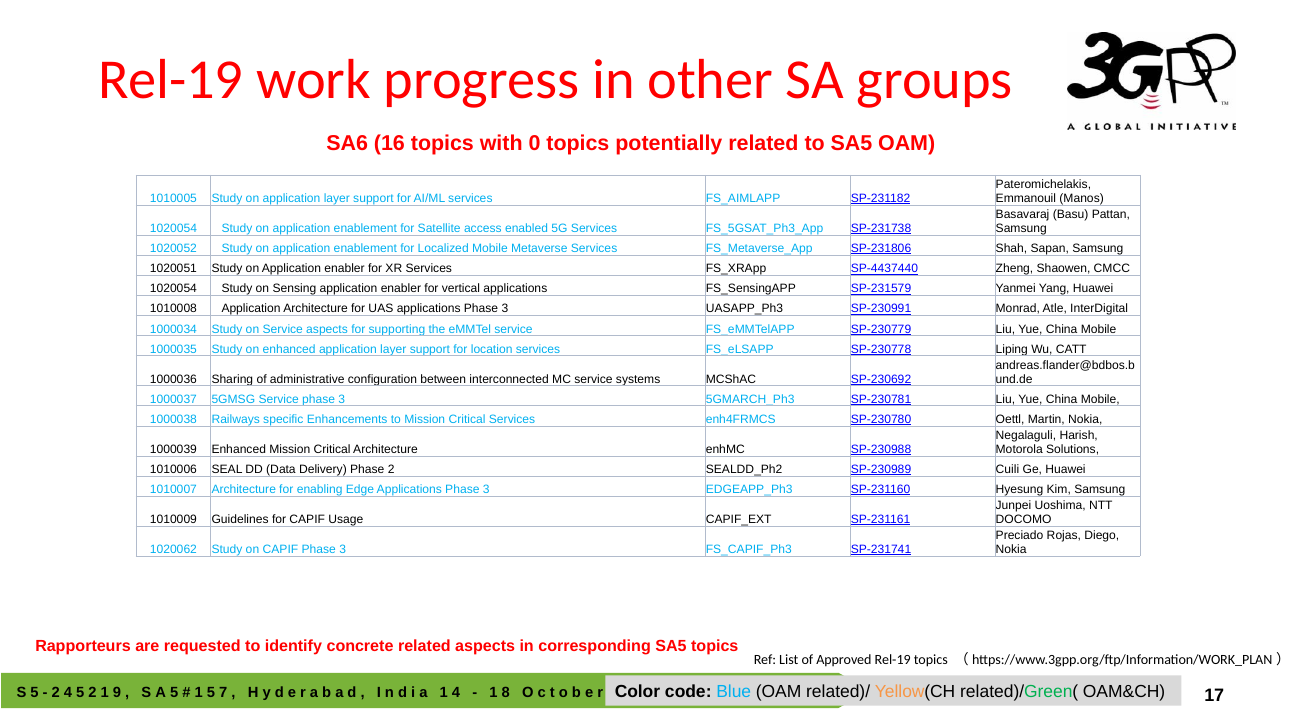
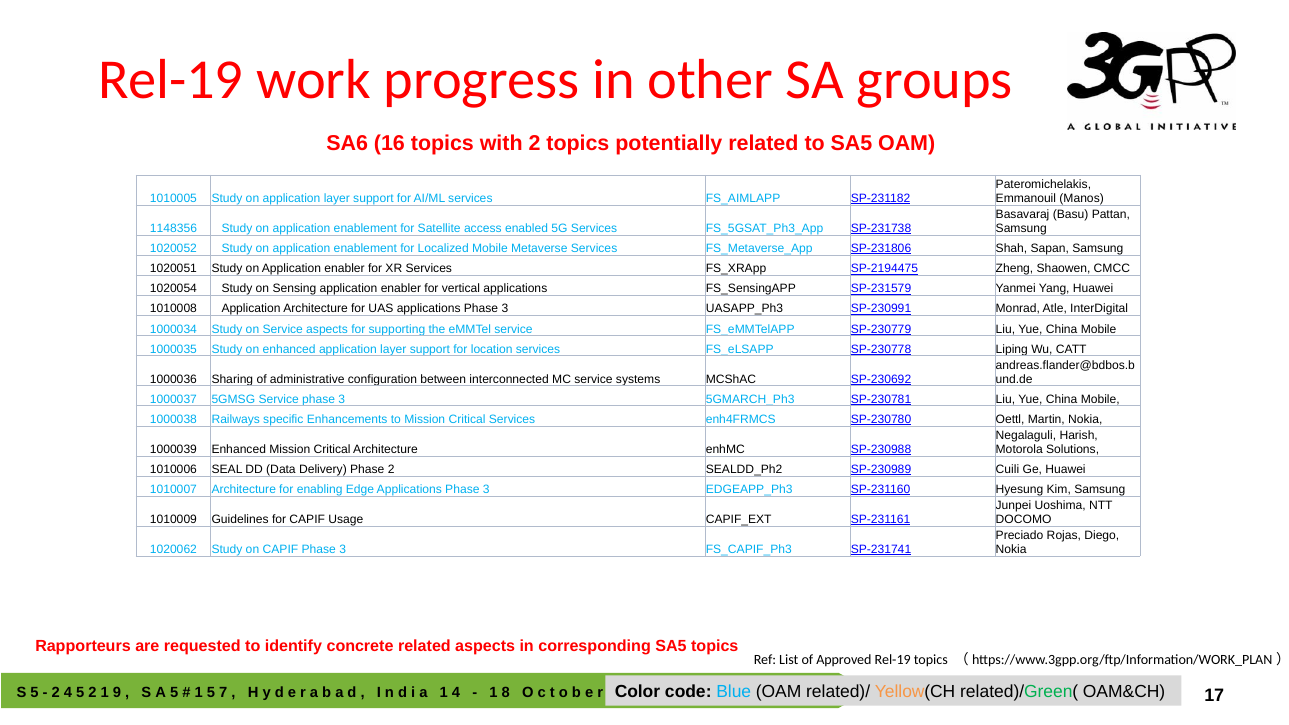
with 0: 0 -> 2
1020054 at (173, 228): 1020054 -> 1148356
SP-4437440: SP-4437440 -> SP-2194475
